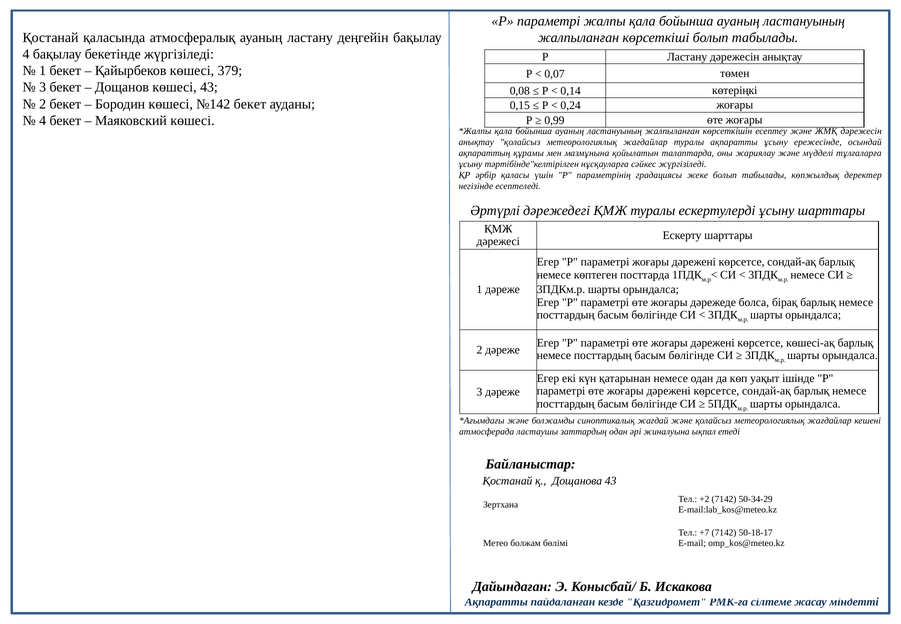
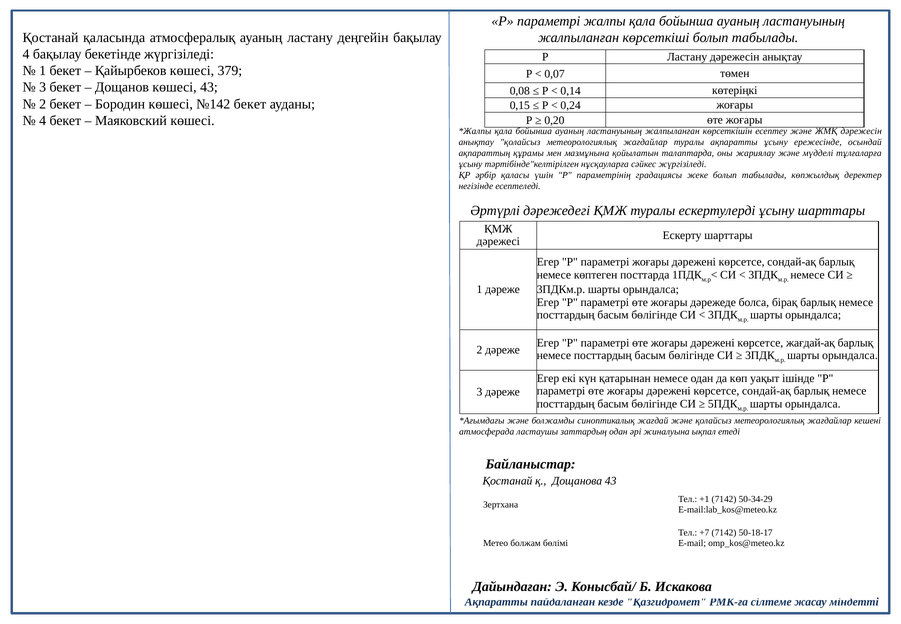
0,99: 0,99 -> 0,20
көшесі-ақ: көшесі-ақ -> жағдай-ақ
+2: +2 -> +1
